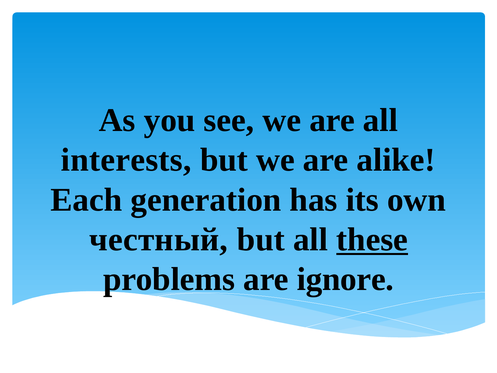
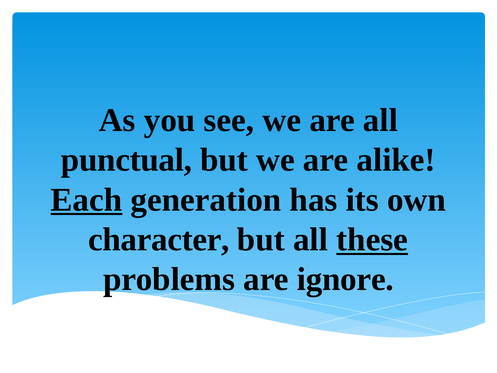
interests: interests -> punctual
Each underline: none -> present
честный: честный -> character
